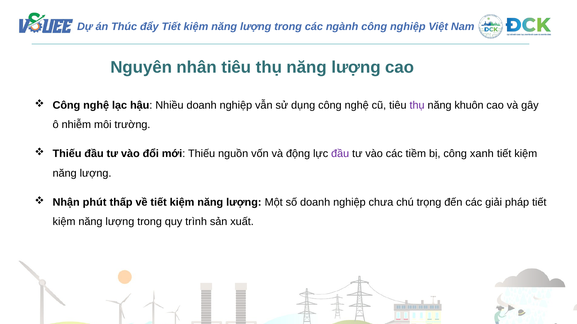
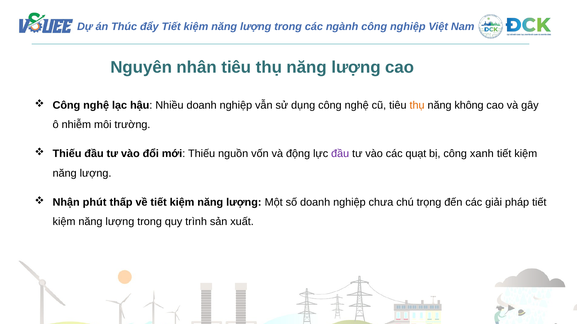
thụ at (417, 105) colour: purple -> orange
khuôn: khuôn -> không
tiềm: tiềm -> quạt
